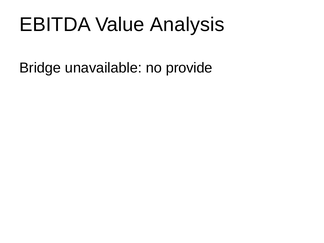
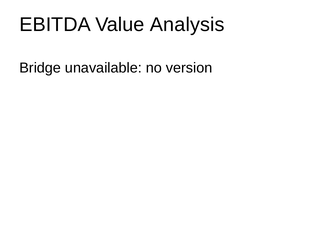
provide: provide -> version
